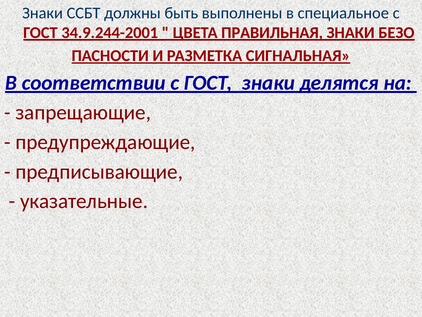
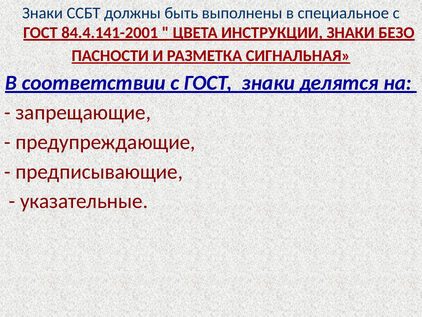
34.9.244-2001: 34.9.244-2001 -> 84.4.141-2001
ПРАВИЛЬНАЯ: ПРАВИЛЬНАЯ -> ИНСТРУКЦИИ
